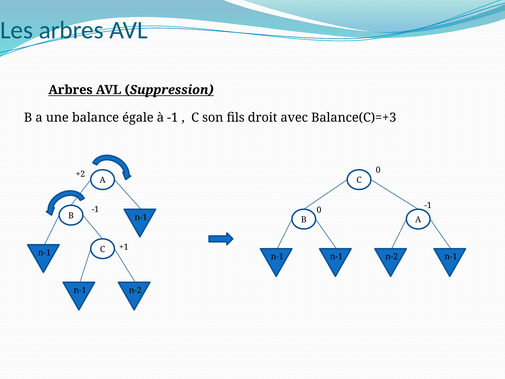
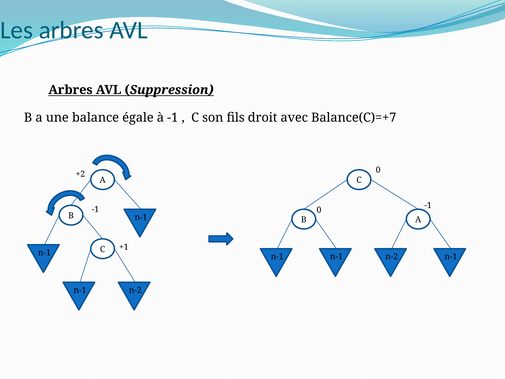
Balance(C)=+3: Balance(C)=+3 -> Balance(C)=+7
